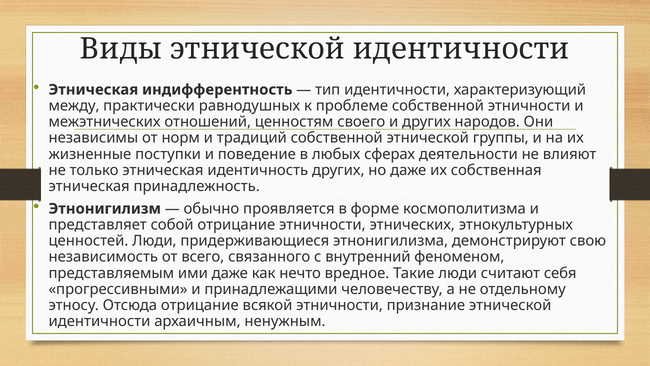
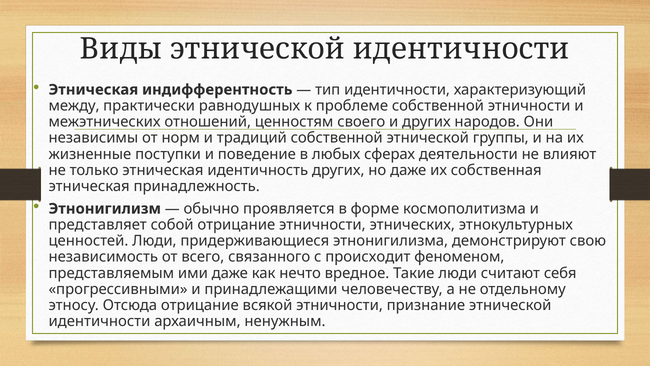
внутренний: внутренний -> происходит
